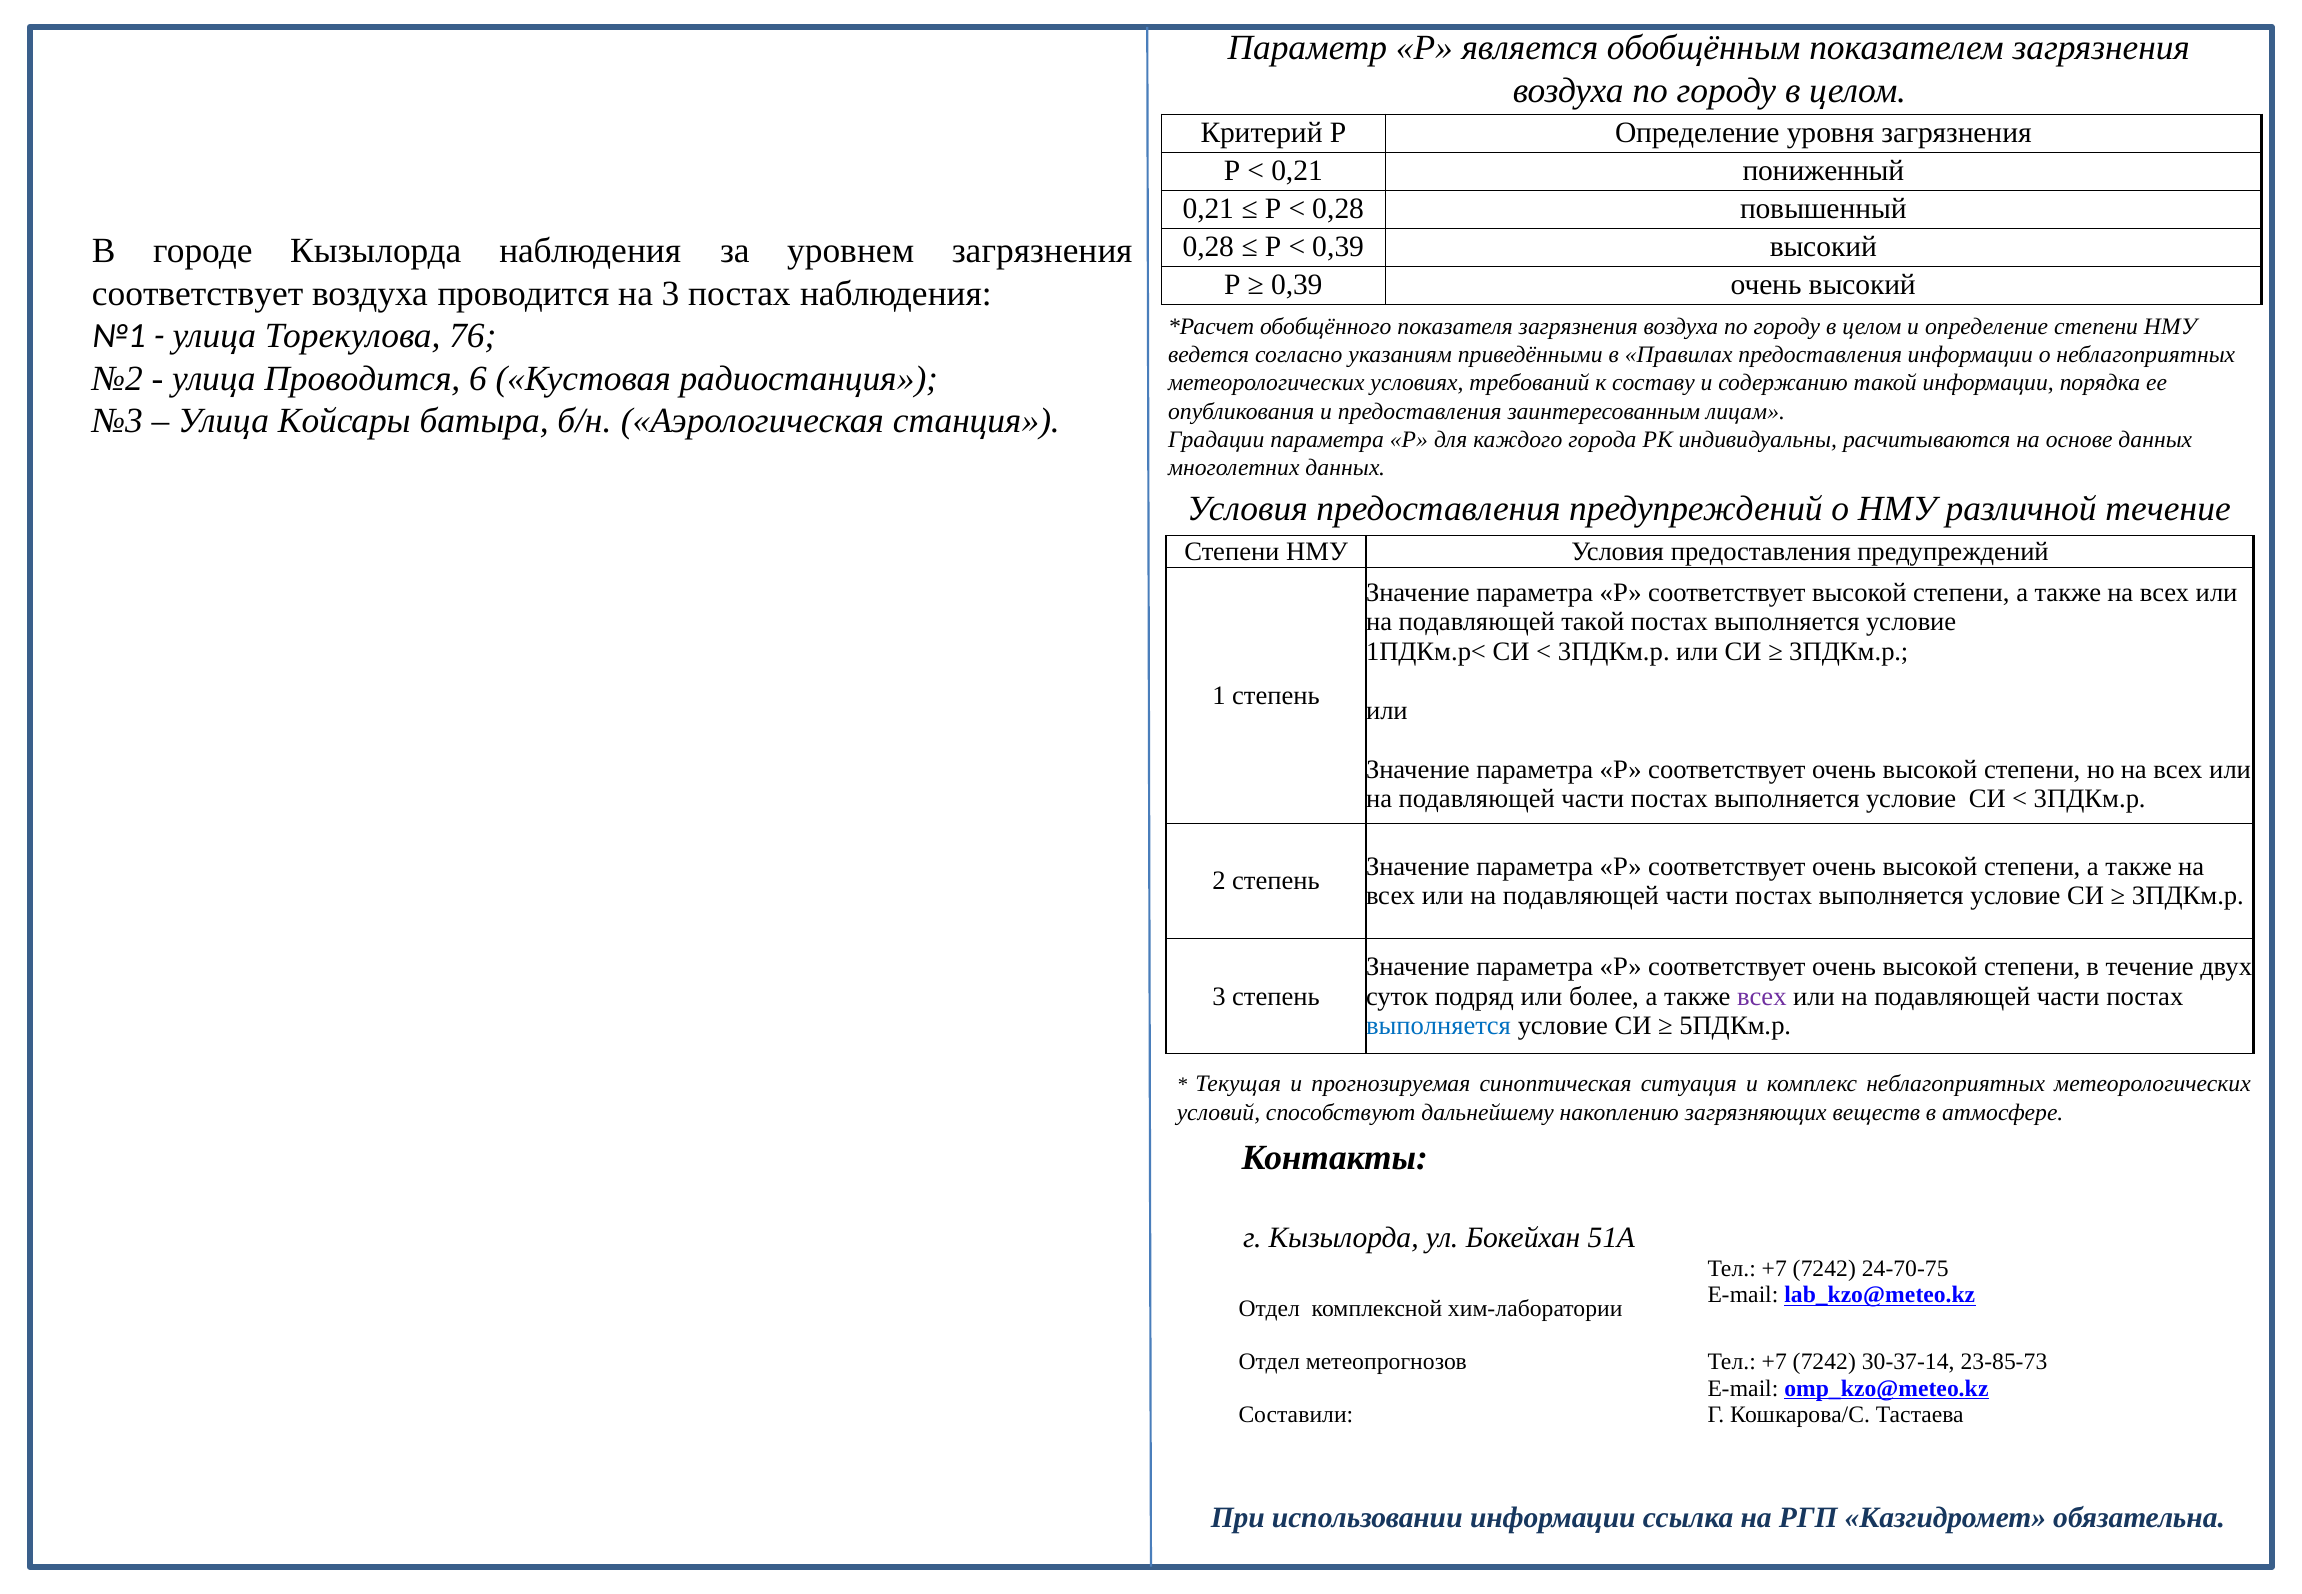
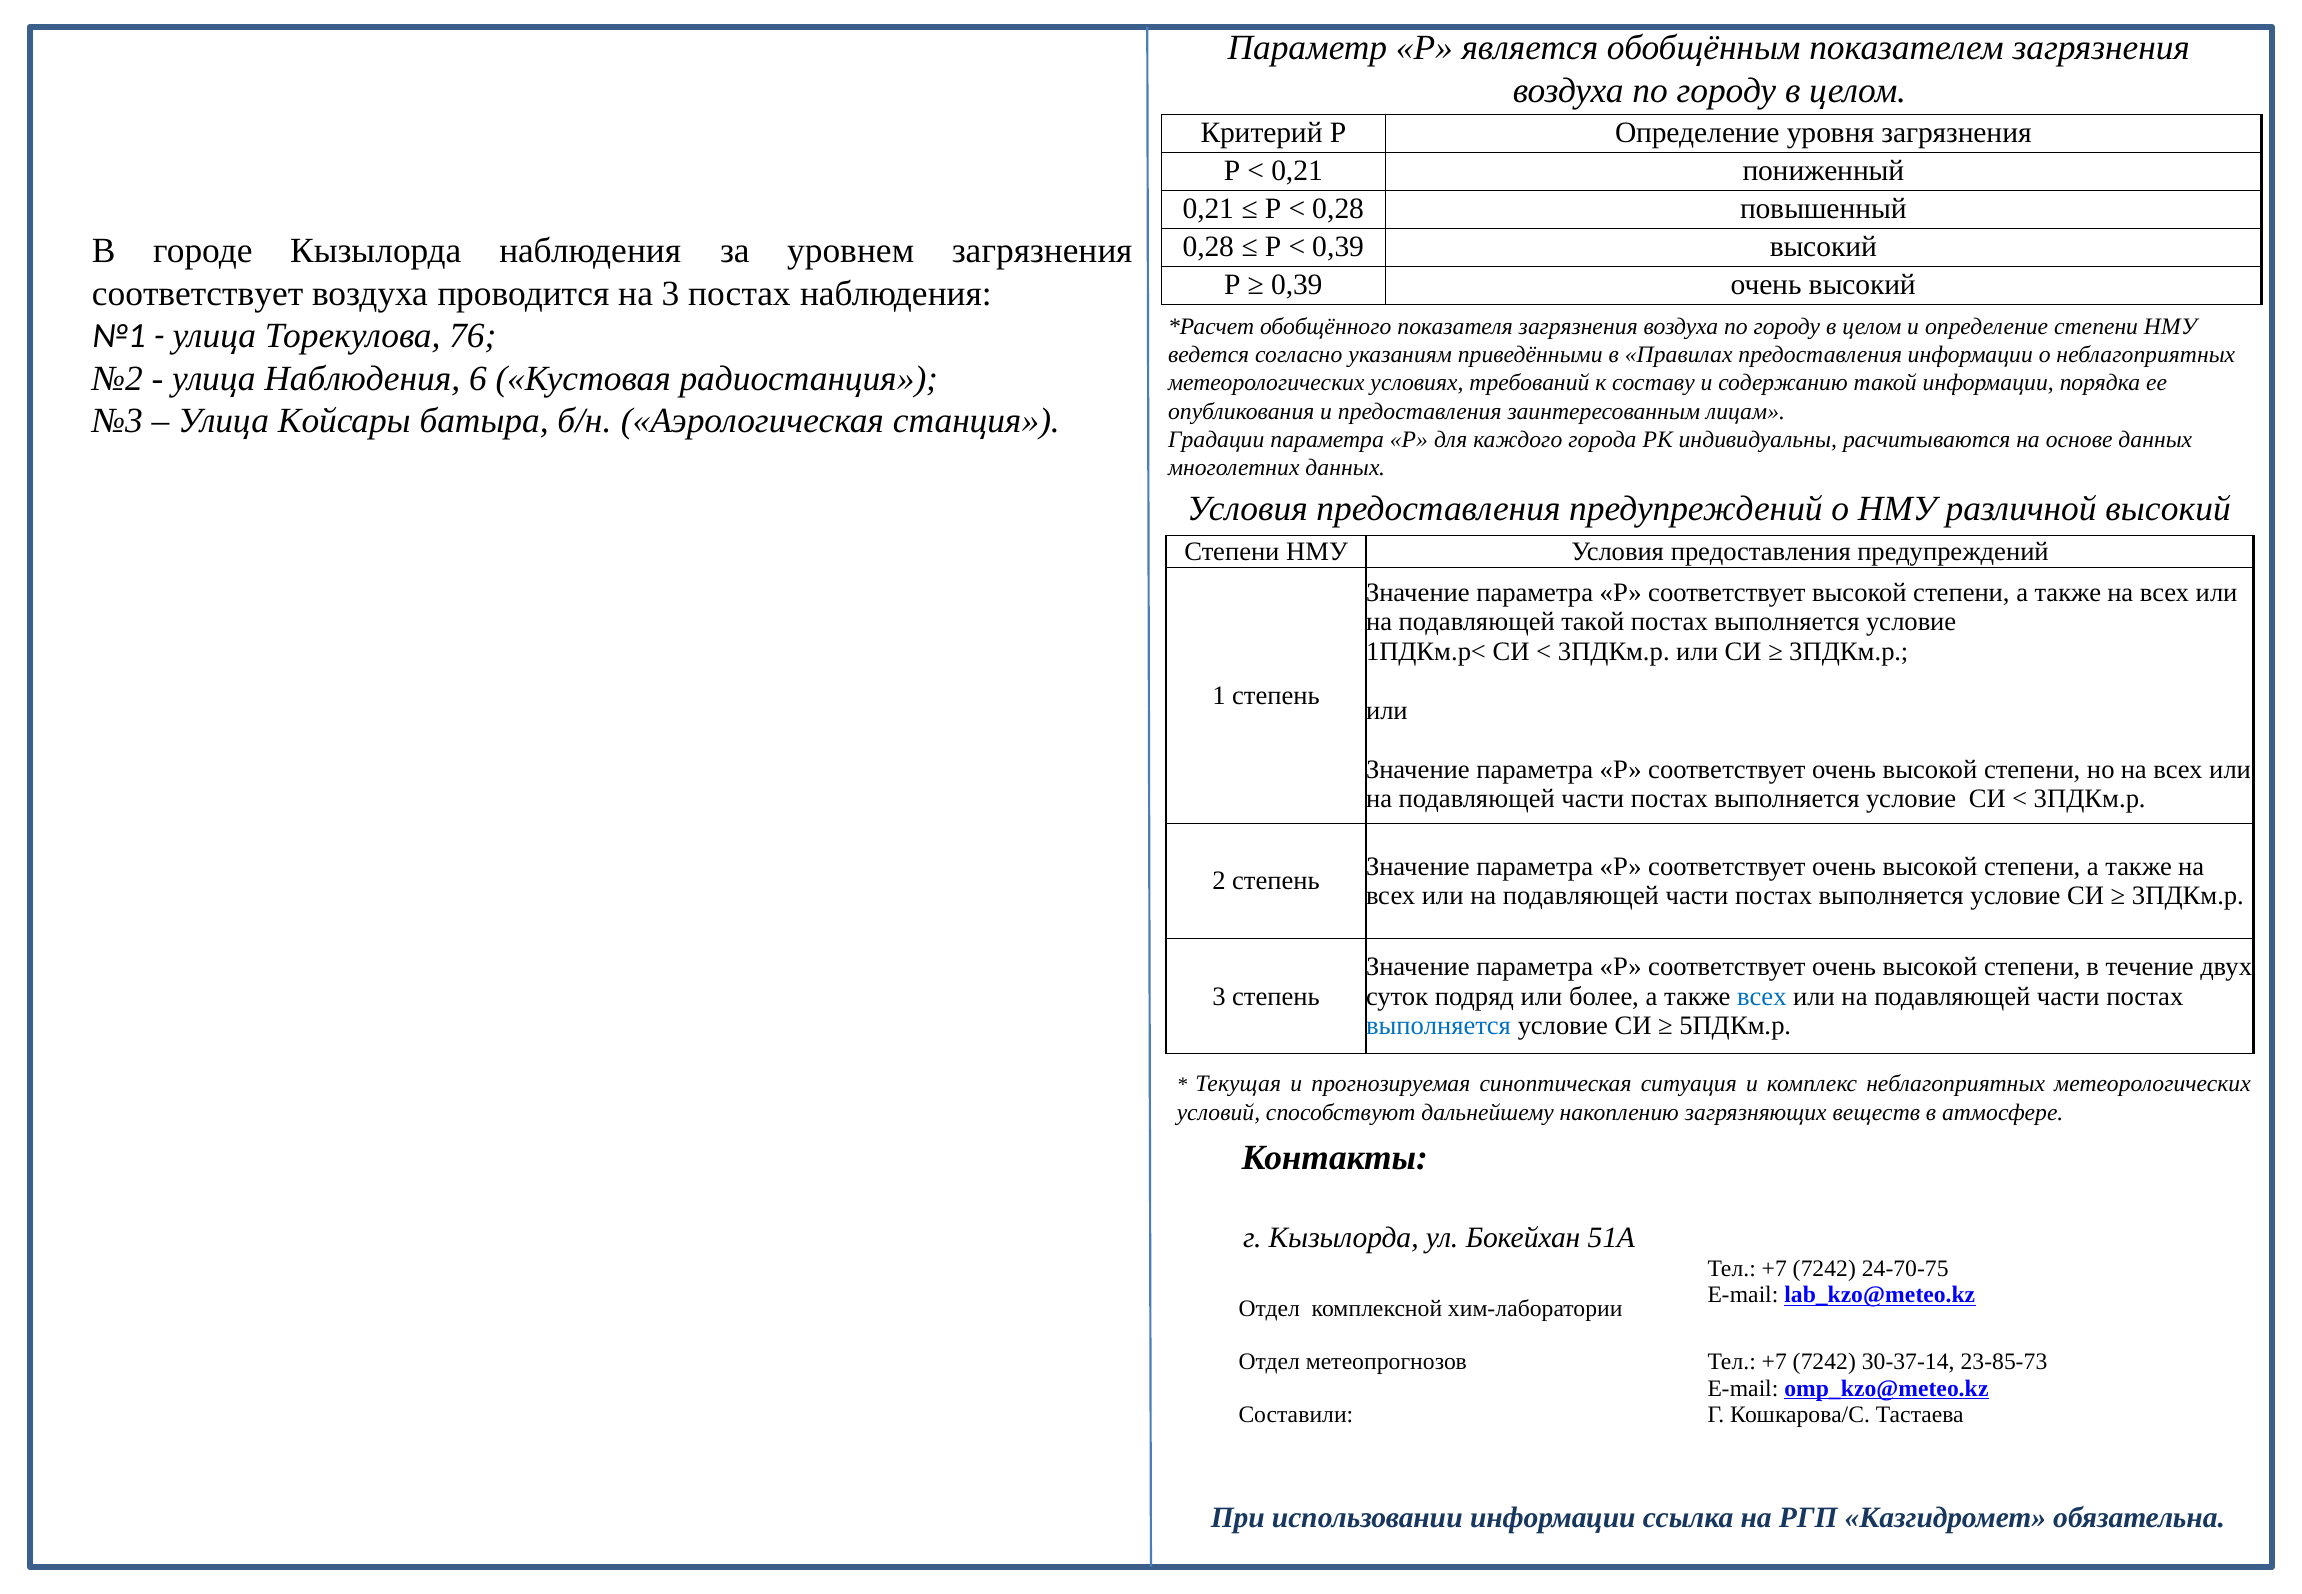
улица Проводится: Проводится -> Наблюдения
различной течение: течение -> высокий
всех at (1762, 996) colour: purple -> blue
